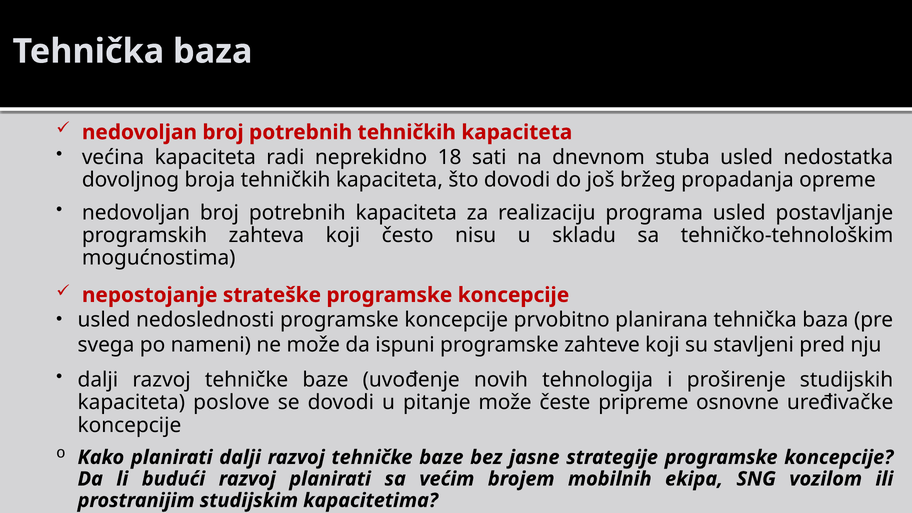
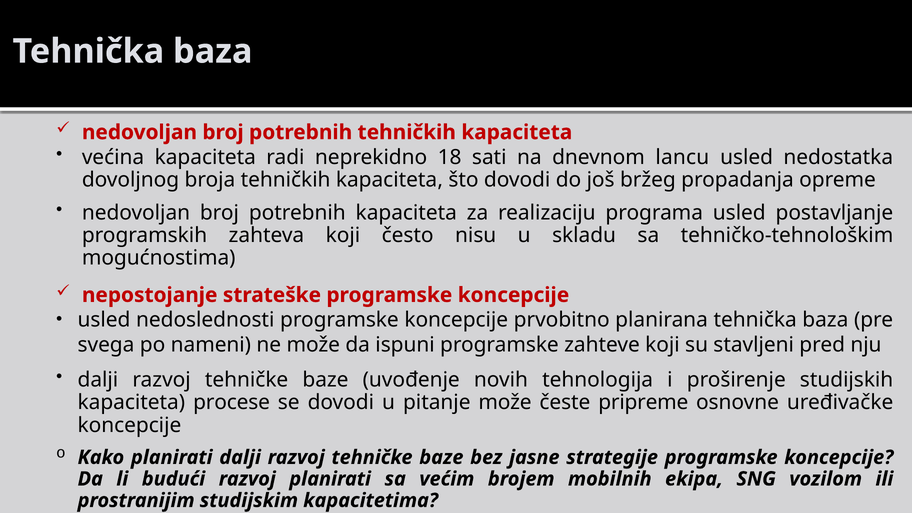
stuba: stuba -> lancu
poslove: poslove -> procese
